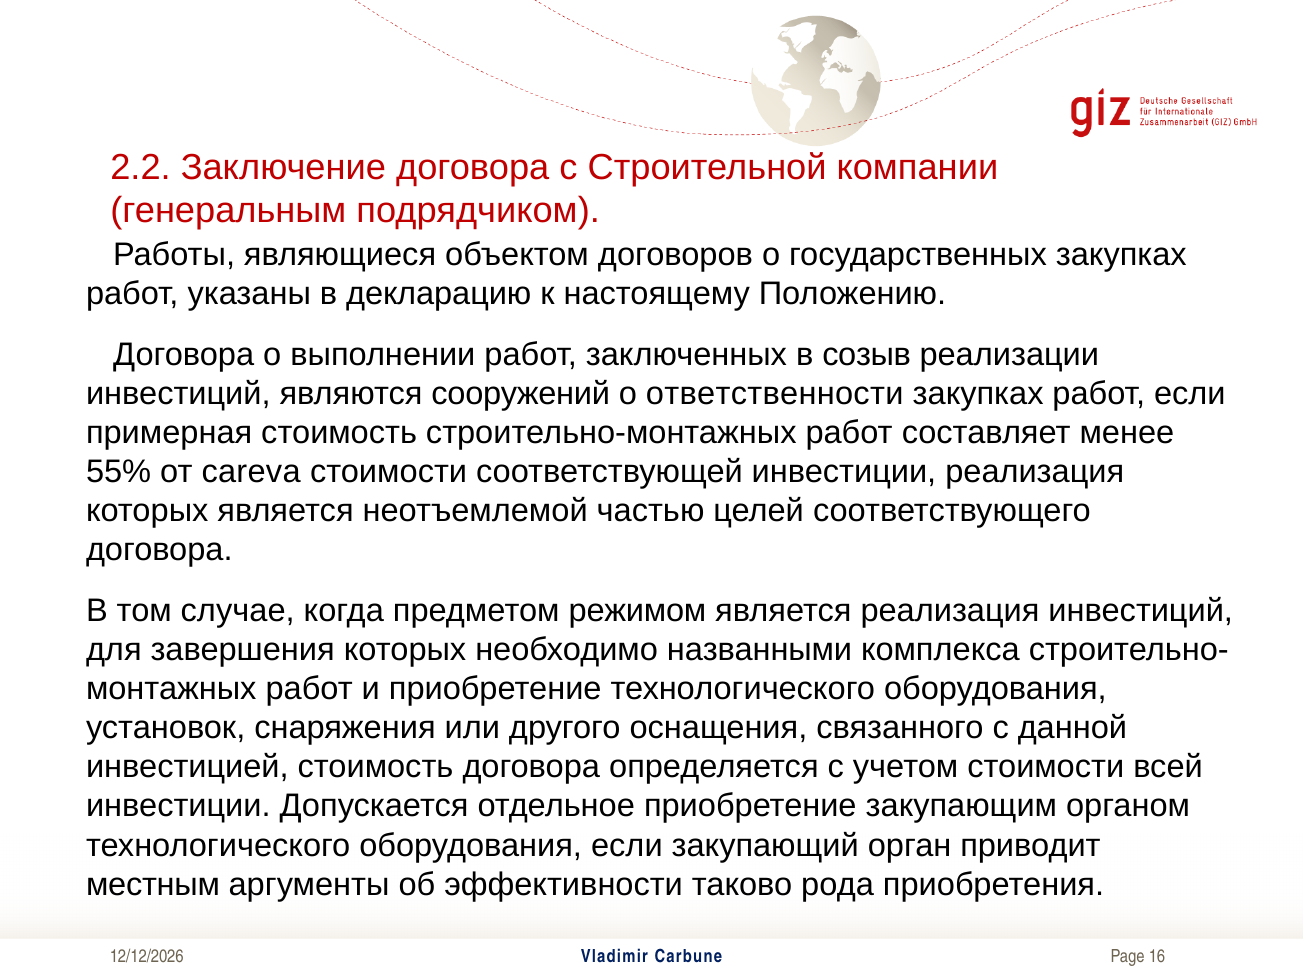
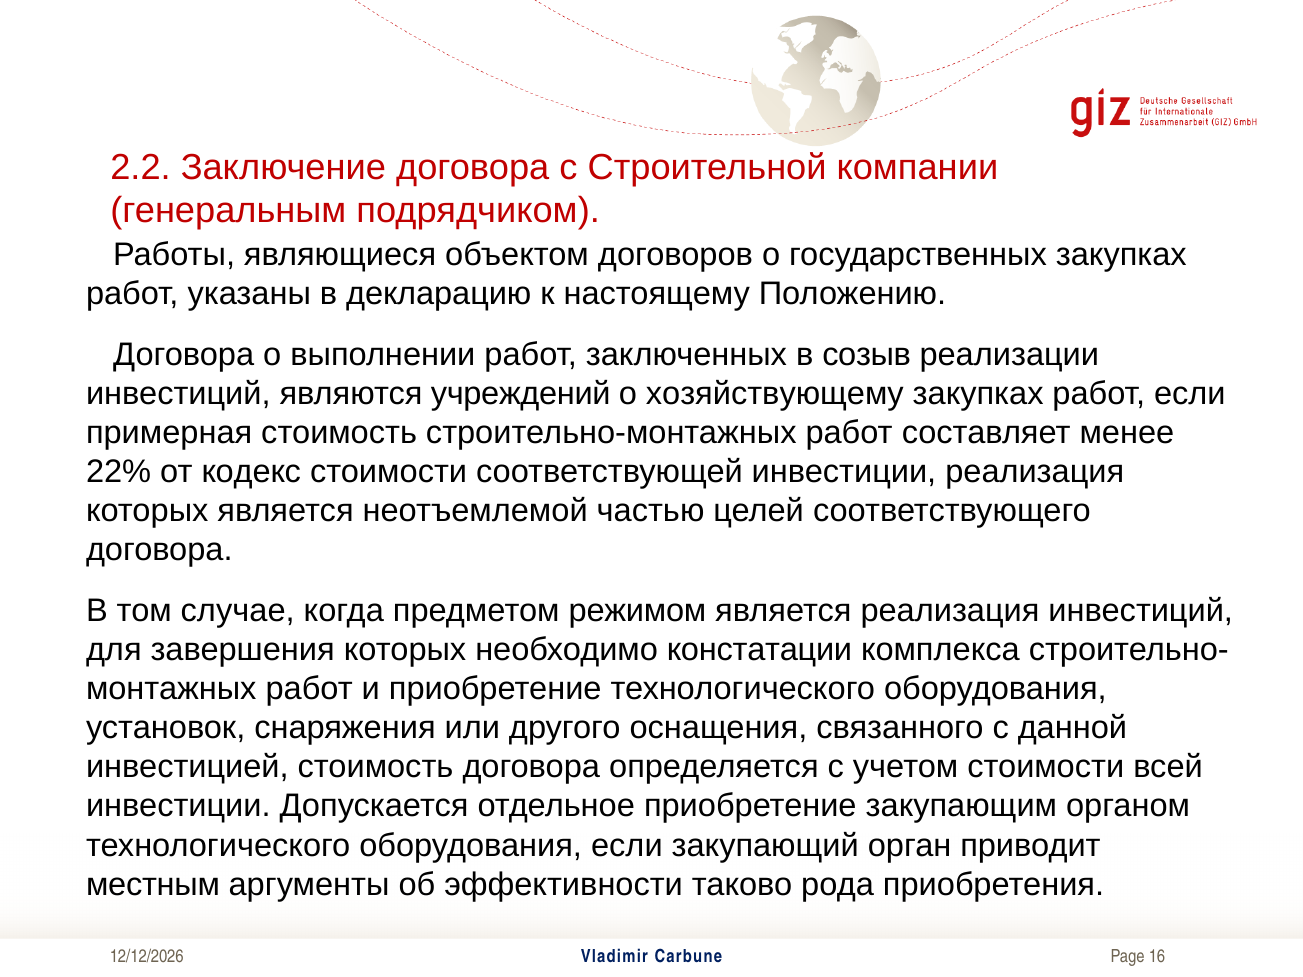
сооружений: сооружений -> учреждений
ответственности: ответственности -> хозяйствующему
55%: 55% -> 22%
careva: careva -> кодекс
названными: названными -> констатации
